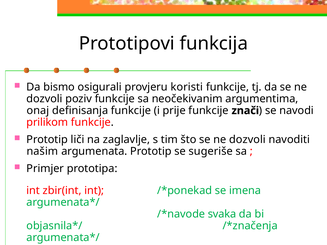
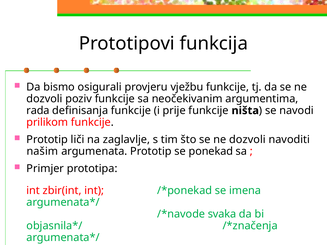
koristi: koristi -> vježbu
onaj: onaj -> rada
znači: znači -> ništa
sugeriše: sugeriše -> ponekad
